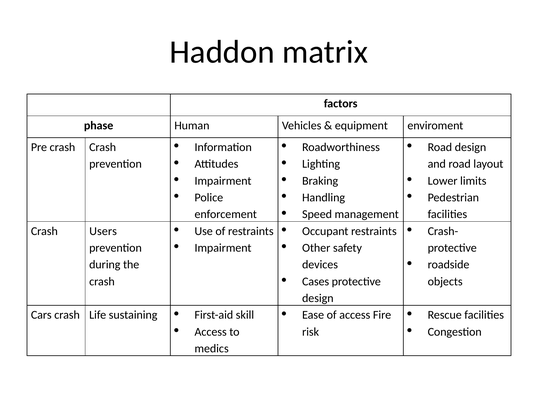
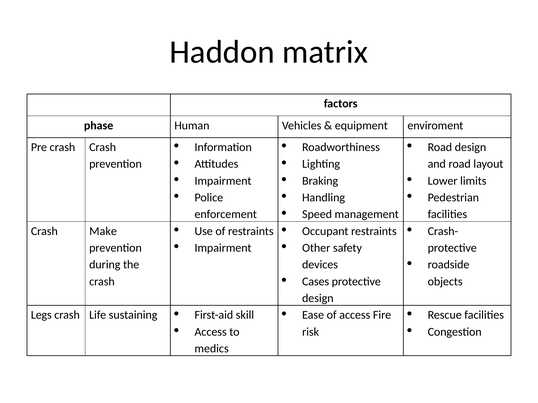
Users: Users -> Make
Cars: Cars -> Legs
